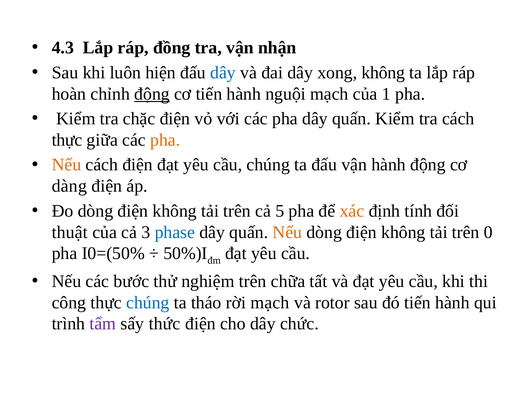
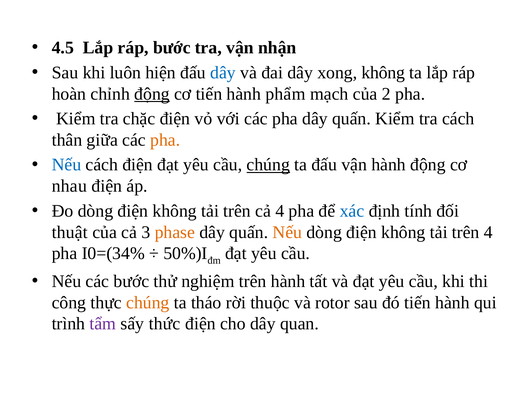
4.3: 4.3 -> 4.5
ráp đồng: đồng -> bước
nguội: nguội -> phẩm
1: 1 -> 2
thực at (67, 140): thực -> thân
Nếu at (67, 164) colour: orange -> blue
chúng at (268, 164) underline: none -> present
dàng: dàng -> nhau
cả 5: 5 -> 4
xác colour: orange -> blue
phase colour: blue -> orange
trên 0: 0 -> 4
I0=(50%: I0=(50% -> I0=(34%
trên chữa: chữa -> hành
chúng at (148, 302) colour: blue -> orange
rời mạch: mạch -> thuộc
chức: chức -> quan
